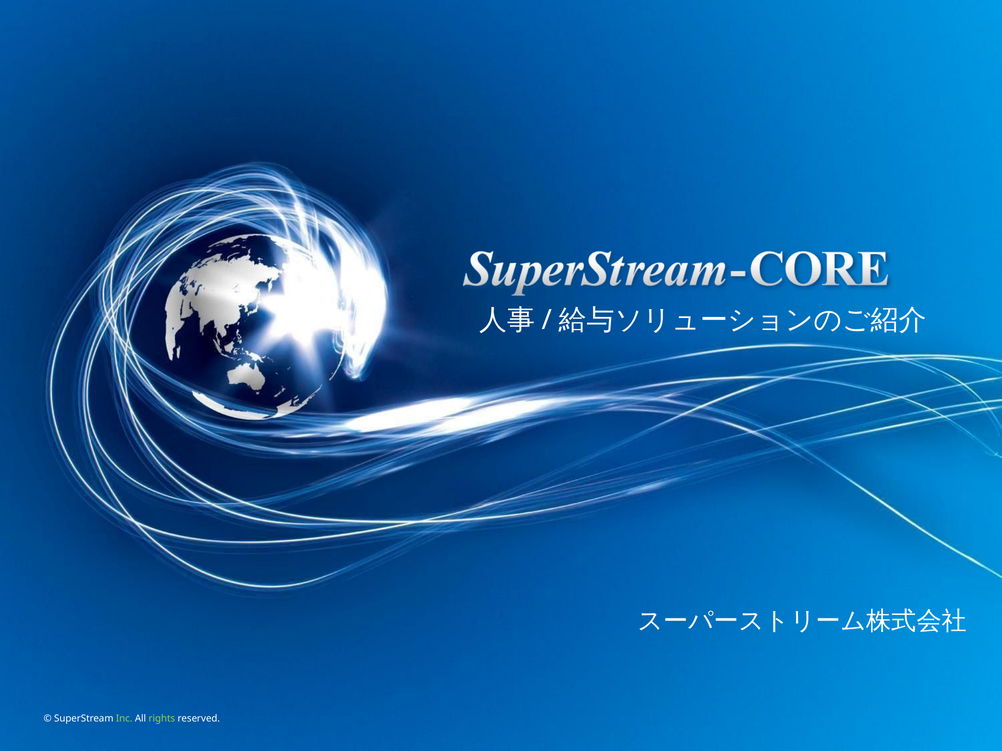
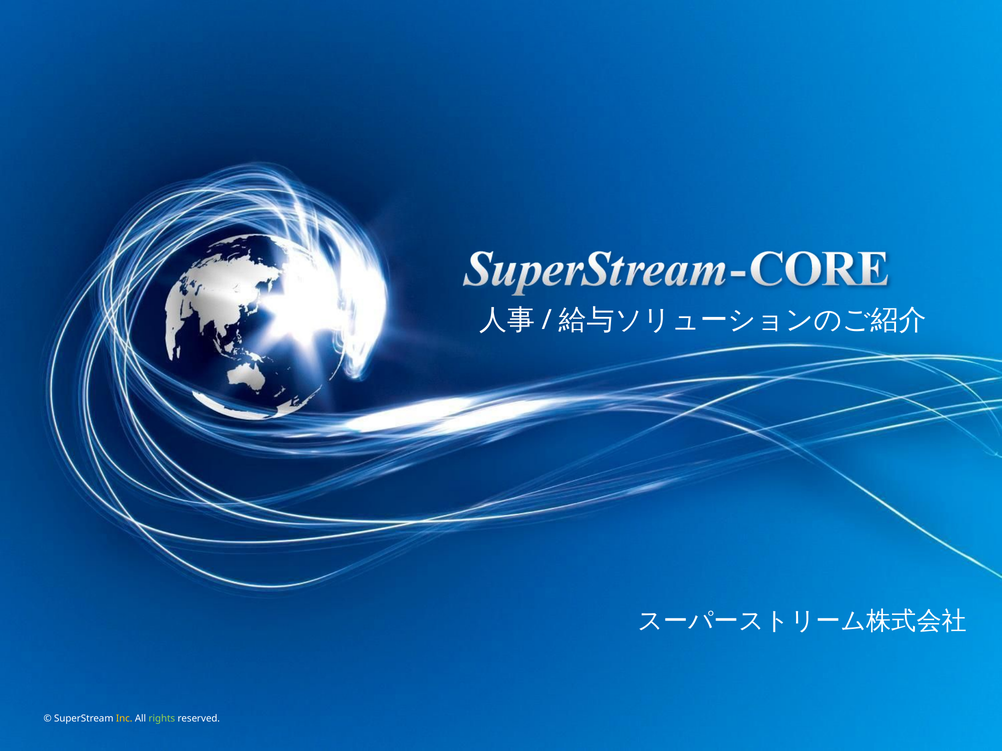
Inc colour: light green -> yellow
